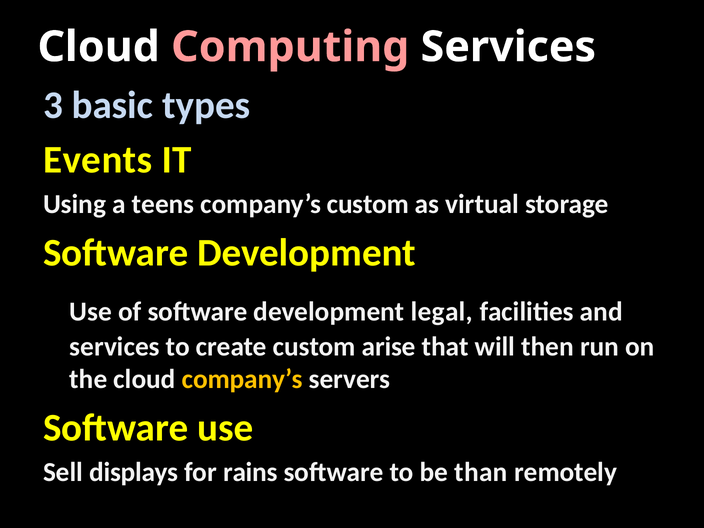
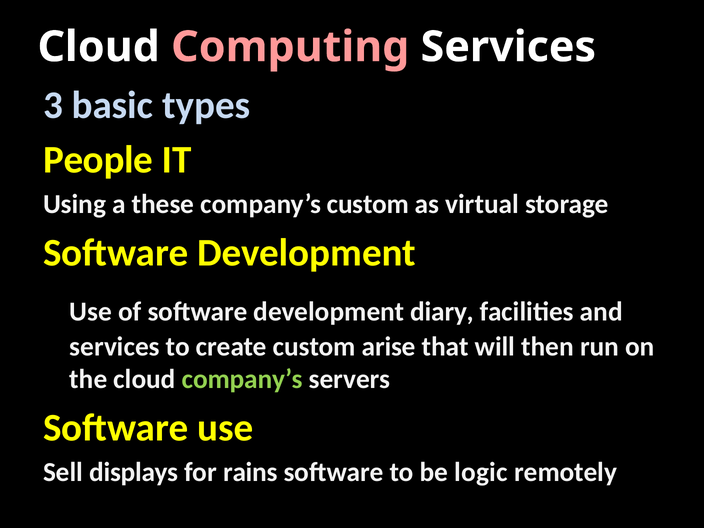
Events: Events -> People
teens: teens -> these
legal: legal -> diary
company’s at (242, 379) colour: yellow -> light green
than: than -> logic
